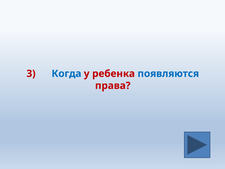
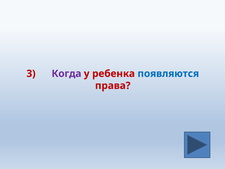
Когда colour: blue -> purple
